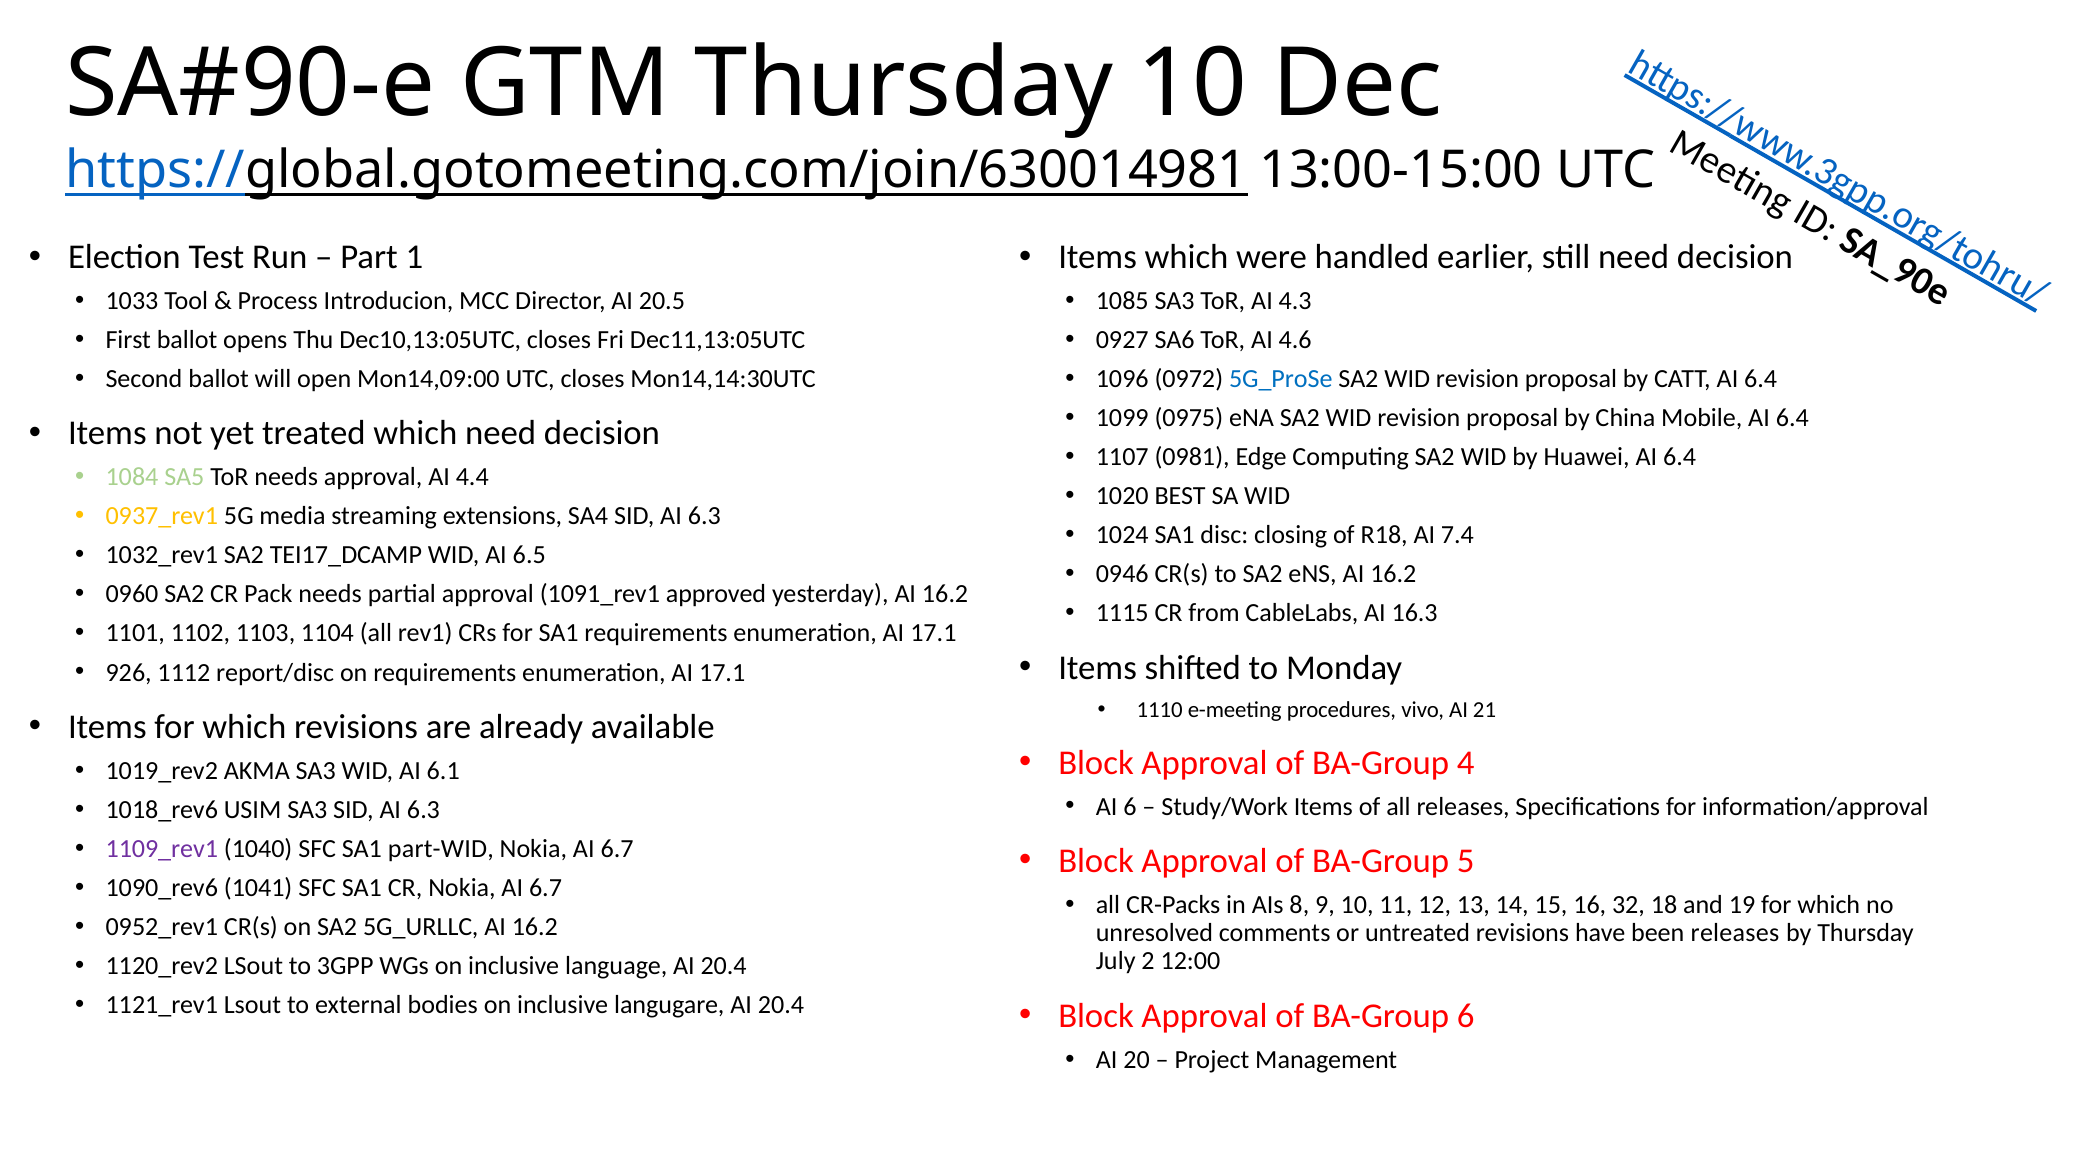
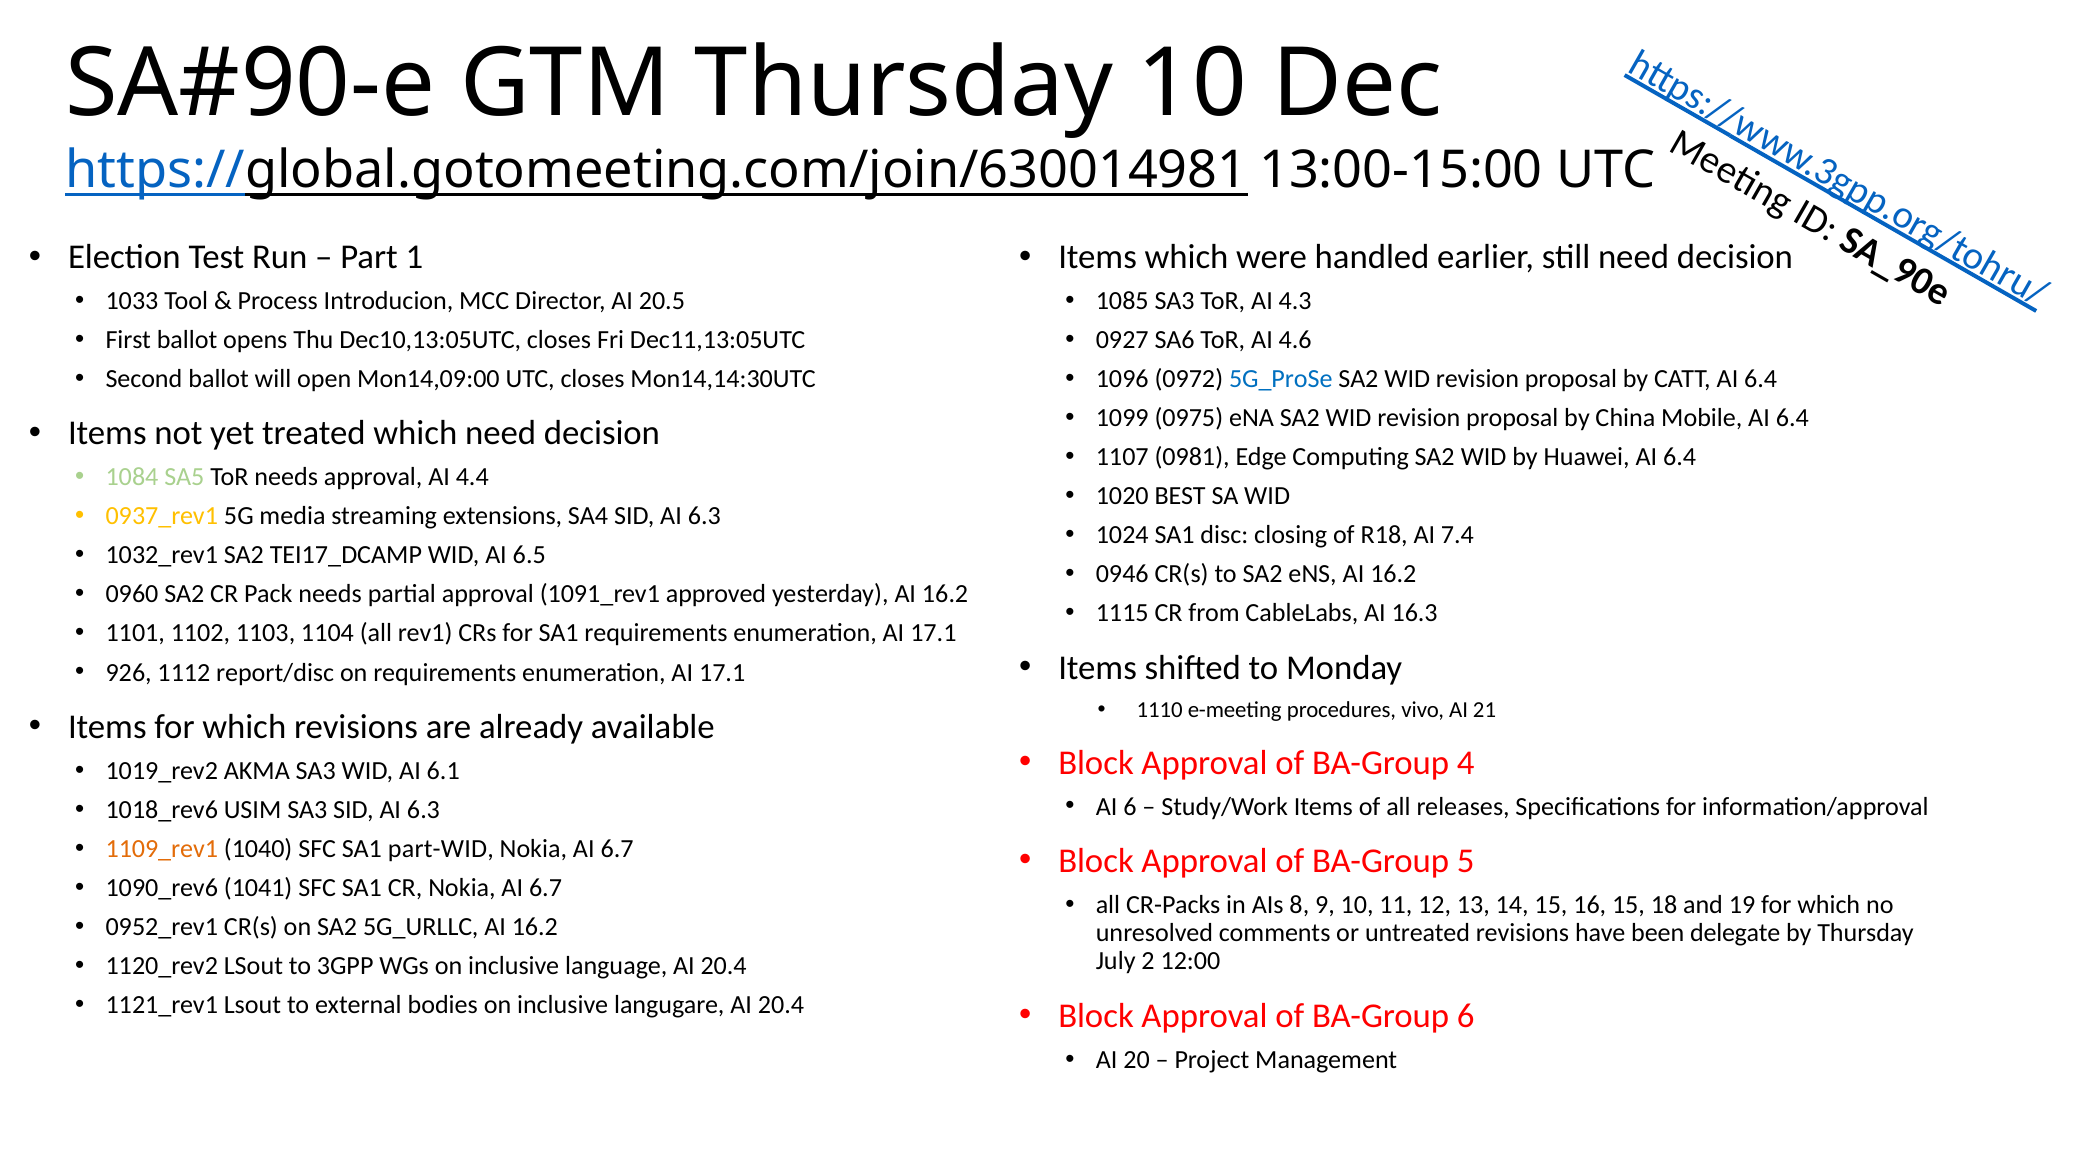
1109_rev1 colour: purple -> orange
16 32: 32 -> 15
been releases: releases -> delegate
